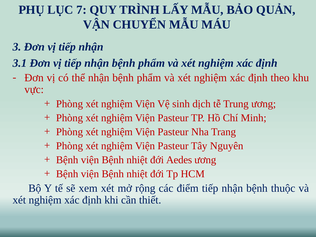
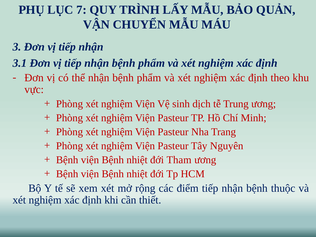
Aedes: Aedes -> Tham
